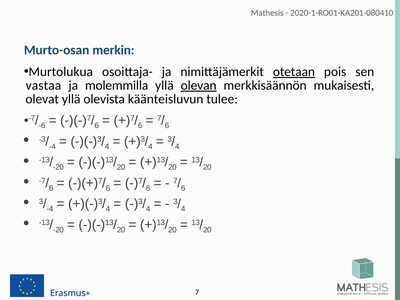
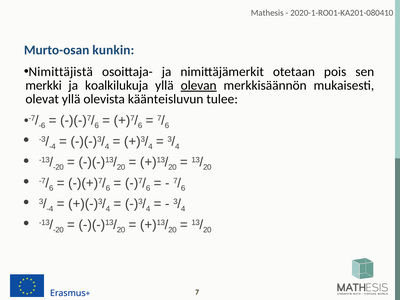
merkin: merkin -> kunkin
Murtolukua: Murtolukua -> Nimittäjistä
otetaan underline: present -> none
vastaa: vastaa -> merkki
molemmilla: molemmilla -> koalkilukuja
